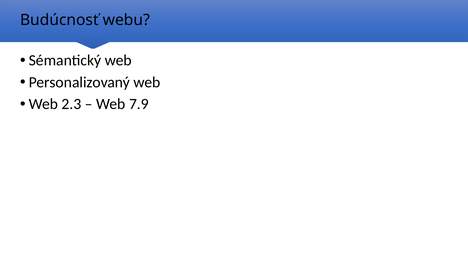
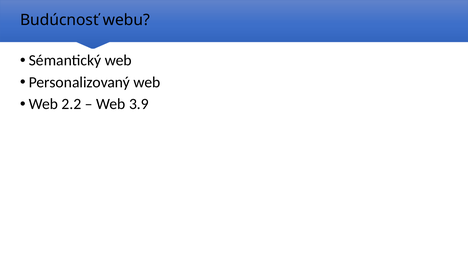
2.3: 2.3 -> 2.2
7.9: 7.9 -> 3.9
